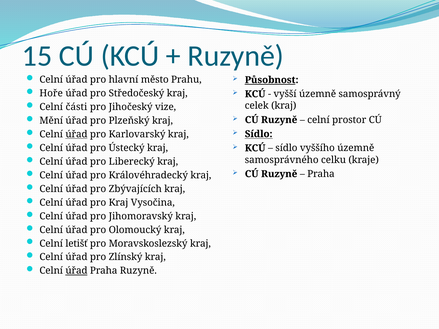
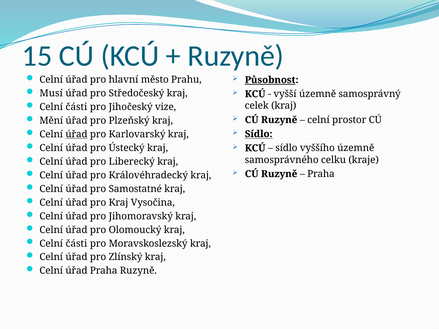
Hoře: Hoře -> Musí
Zbývajících: Zbývajících -> Samostatné
letišť at (77, 244): letišť -> části
úřad at (76, 271) underline: present -> none
